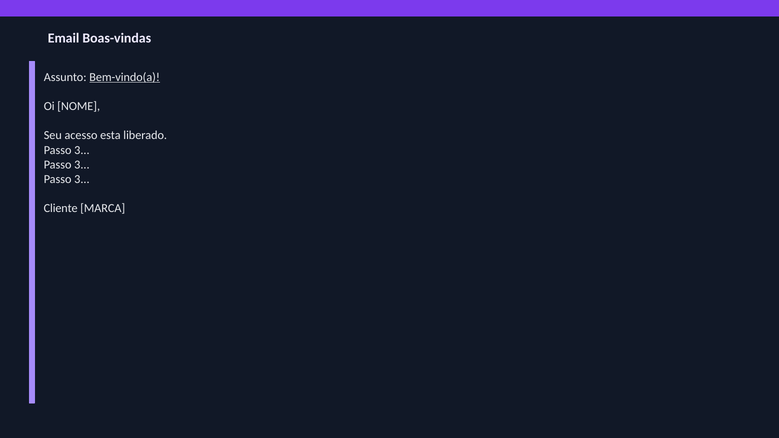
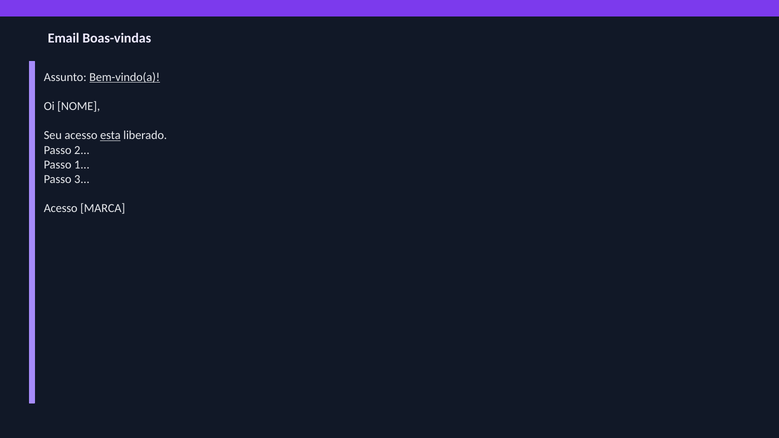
esta underline: none -> present
3 at (82, 150): 3 -> 2
3 at (82, 165): 3 -> 1
Cliente at (61, 209): Cliente -> Acesso
